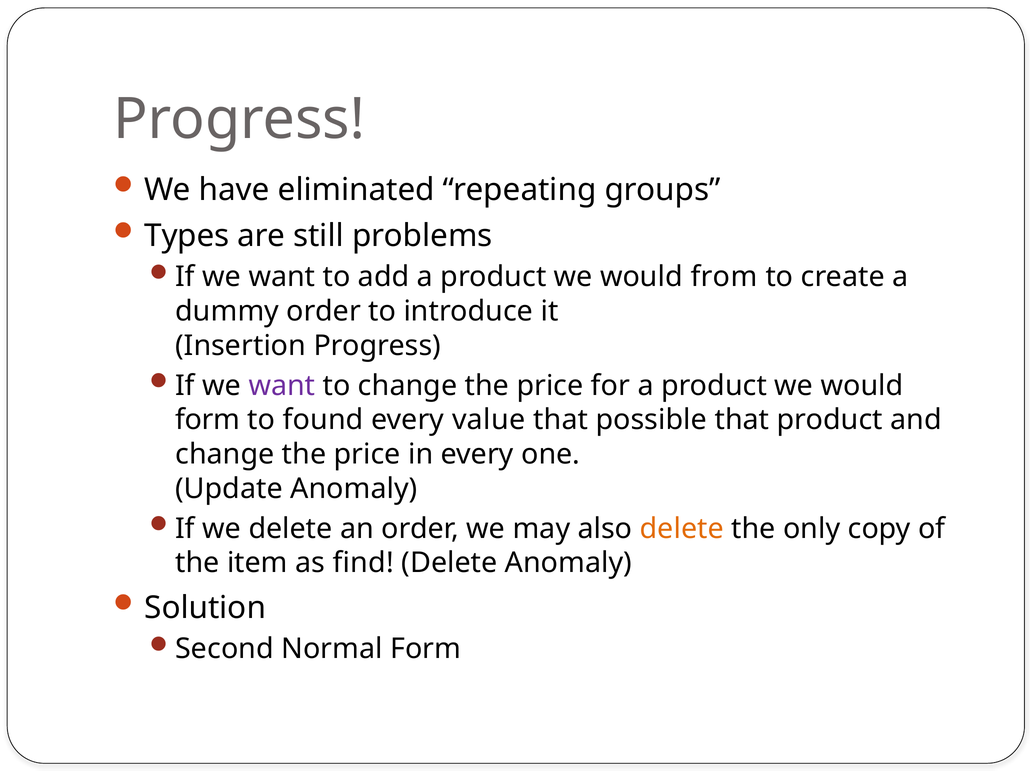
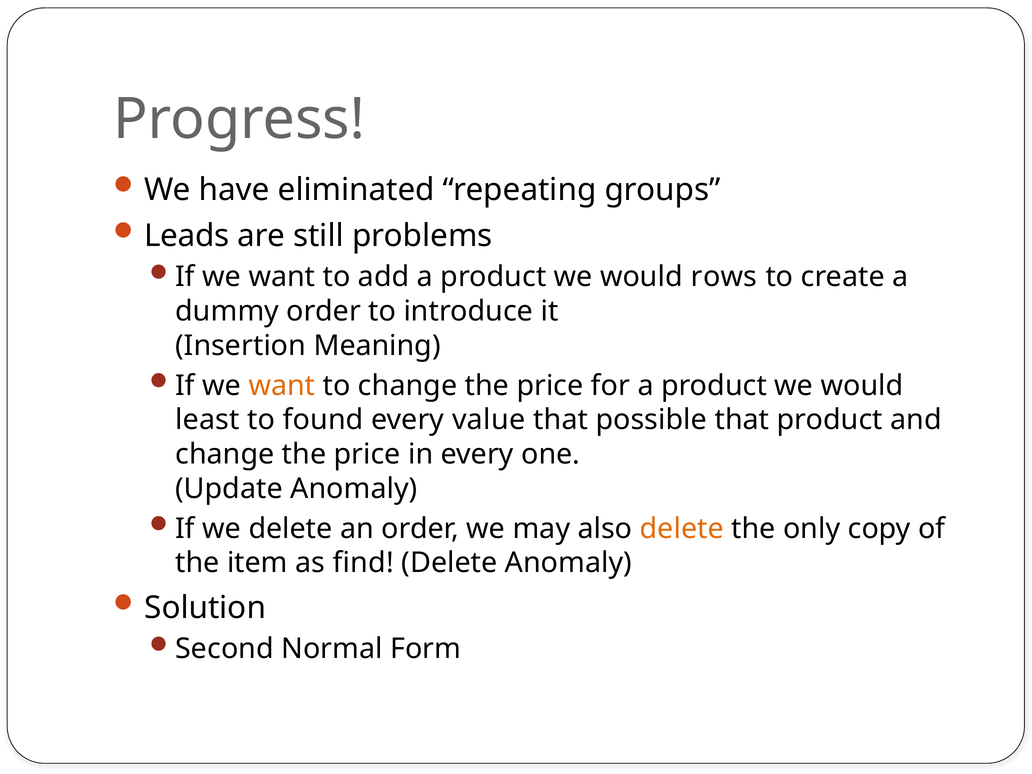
Types: Types -> Leads
from: from -> rows
Insertion Progress: Progress -> Meaning
want at (282, 386) colour: purple -> orange
form at (208, 420): form -> least
